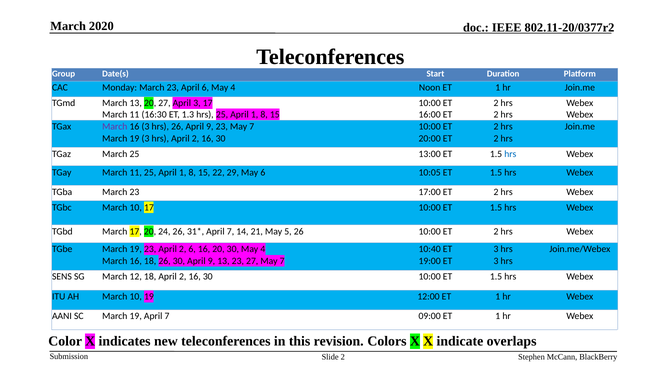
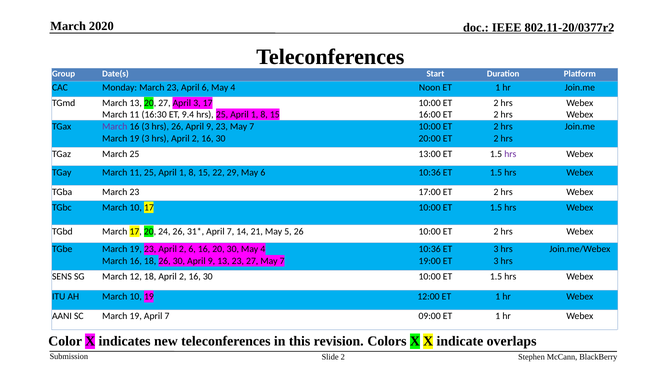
1.3: 1.3 -> 9.4
hrs at (510, 154) colour: blue -> purple
6 10:05: 10:05 -> 10:36
10:40 at (430, 249): 10:40 -> 10:36
